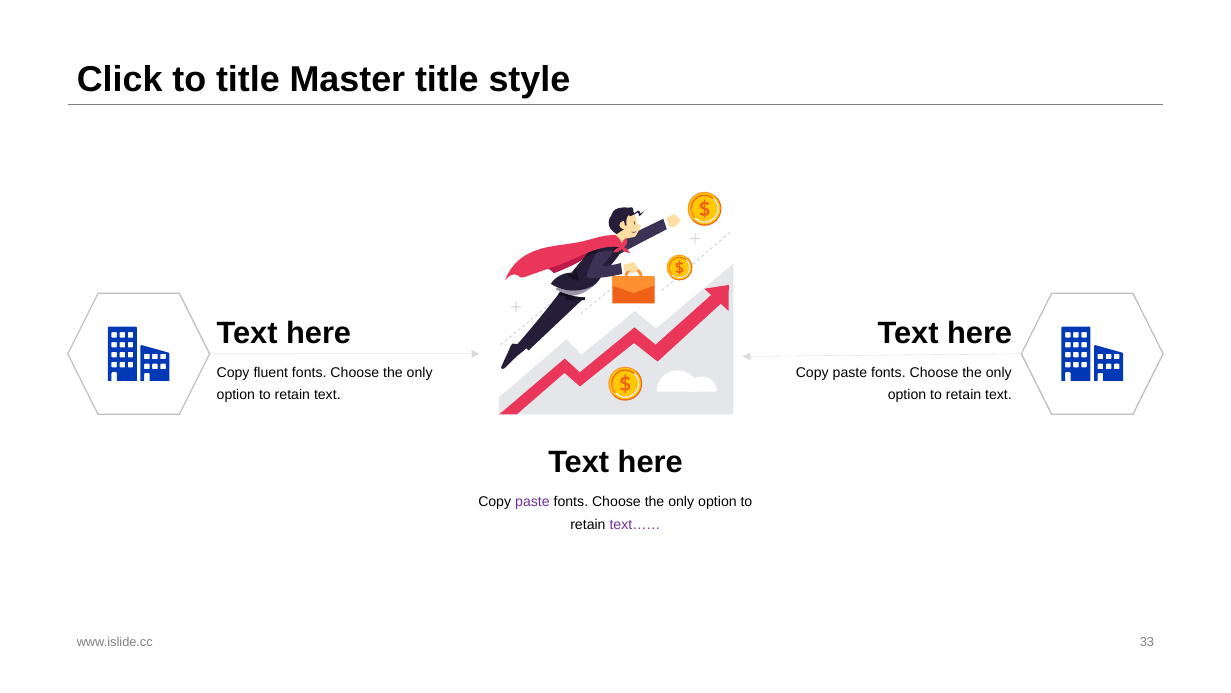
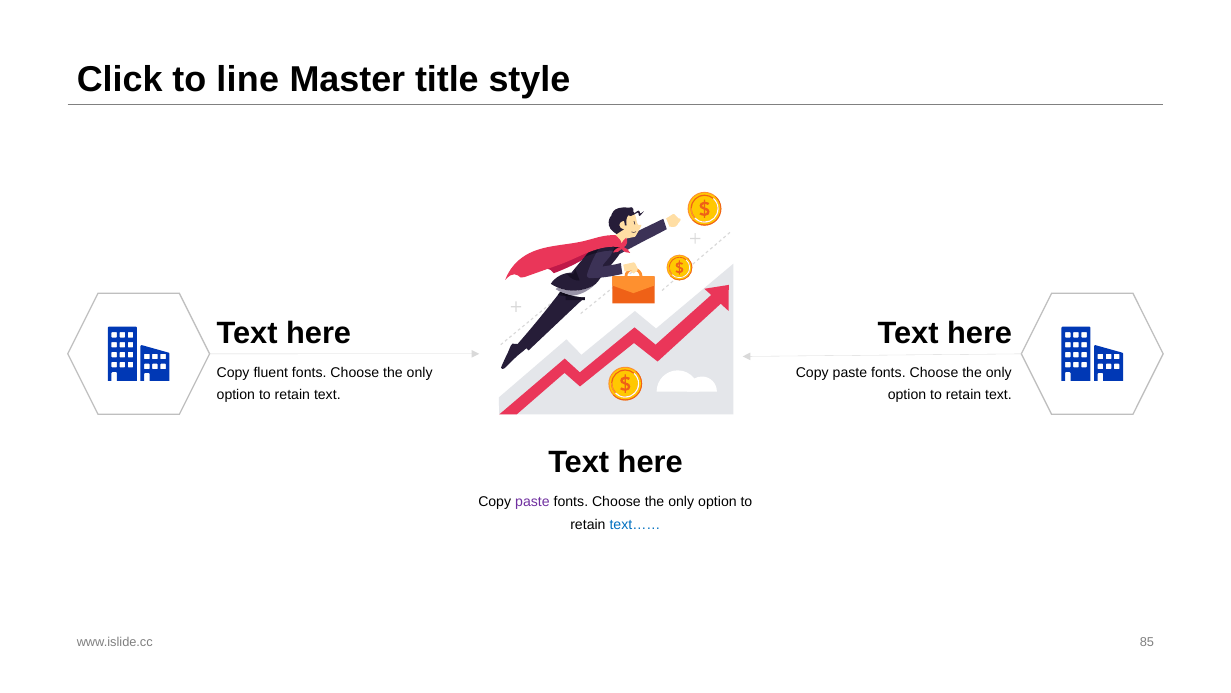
to title: title -> line
text…… colour: purple -> blue
33: 33 -> 85
